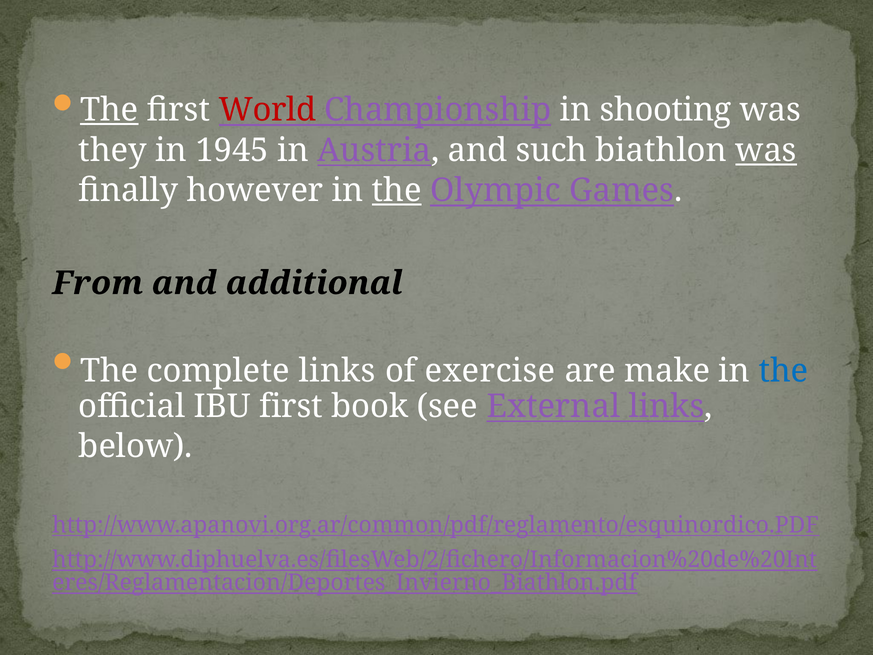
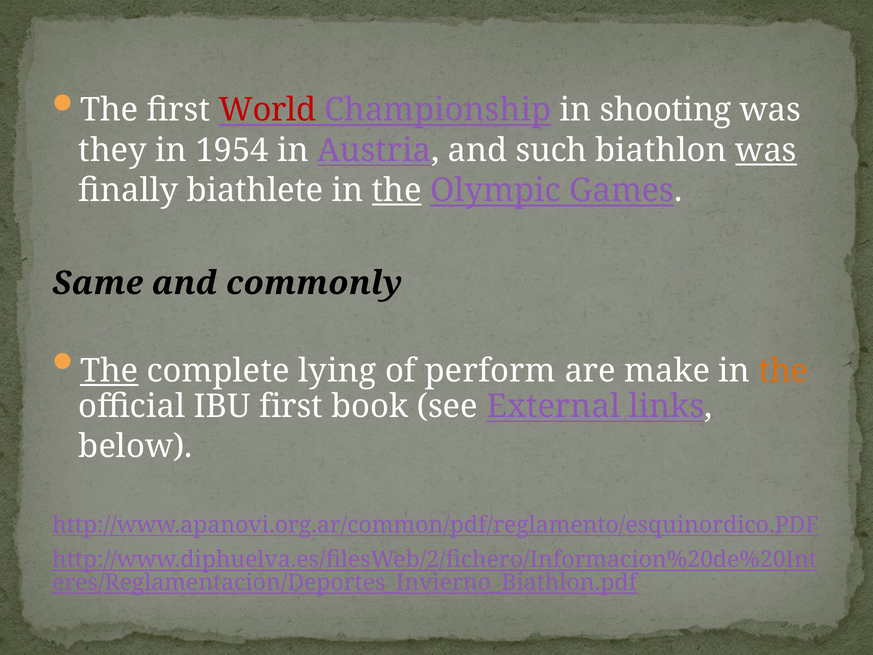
The at (109, 110) underline: present -> none
1945: 1945 -> 1954
however: however -> biathlete
From: From -> Same
additional: additional -> commonly
The at (109, 371) underline: none -> present
complete links: links -> lying
exercise: exercise -> perform
the at (784, 371) colour: blue -> orange
